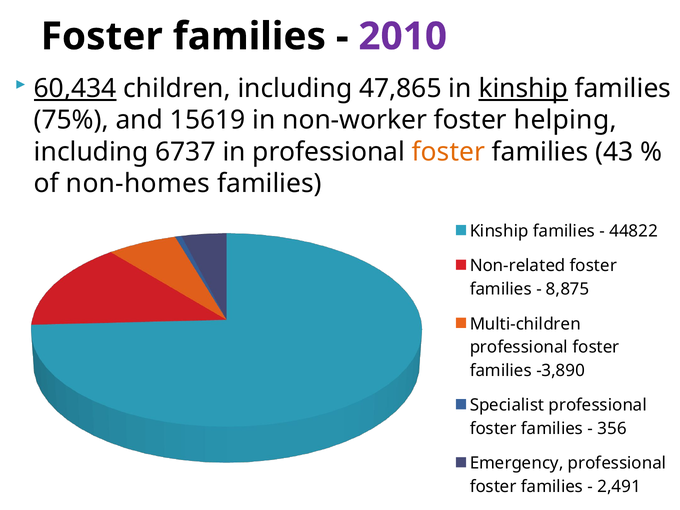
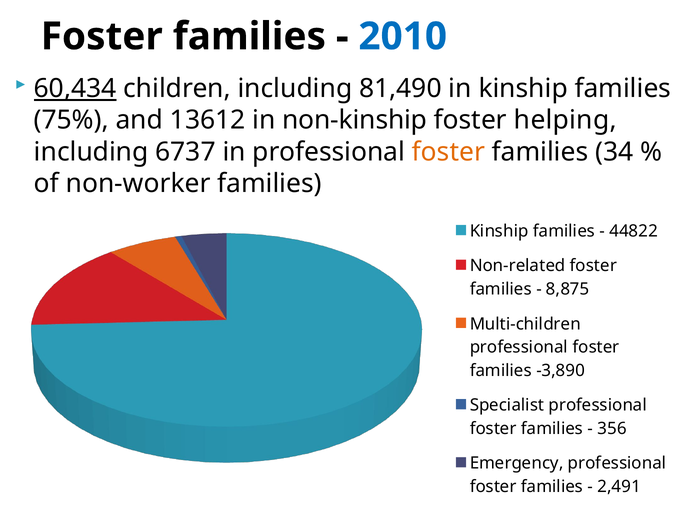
2010 colour: purple -> blue
47,865: 47,865 -> 81,490
kinship at (523, 89) underline: present -> none
15619: 15619 -> 13612
non-worker: non-worker -> non-kinship
43: 43 -> 34
non-homes: non-homes -> non-worker
